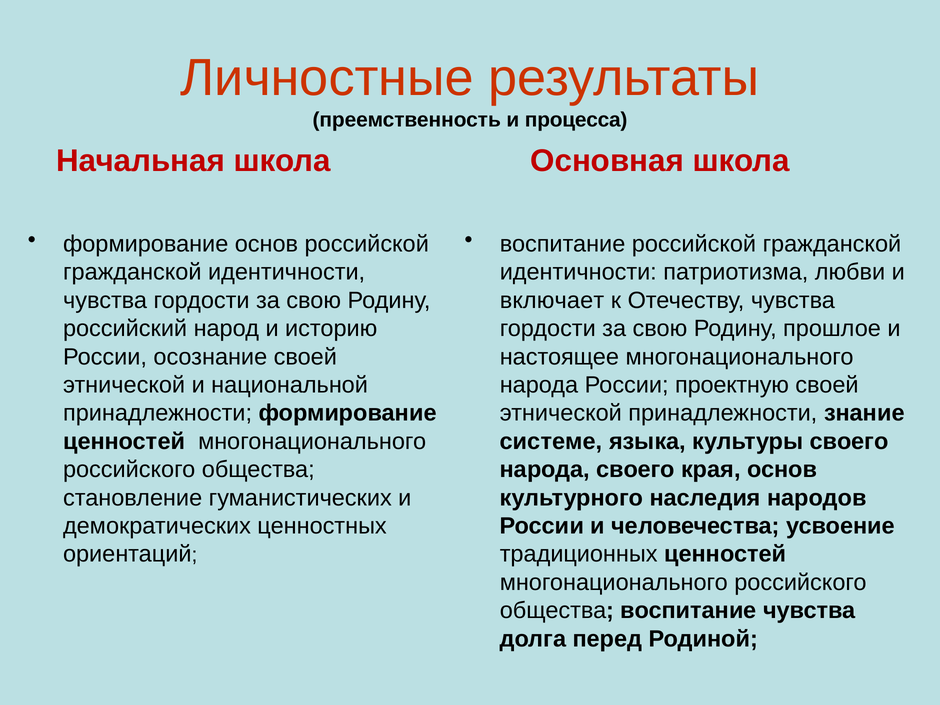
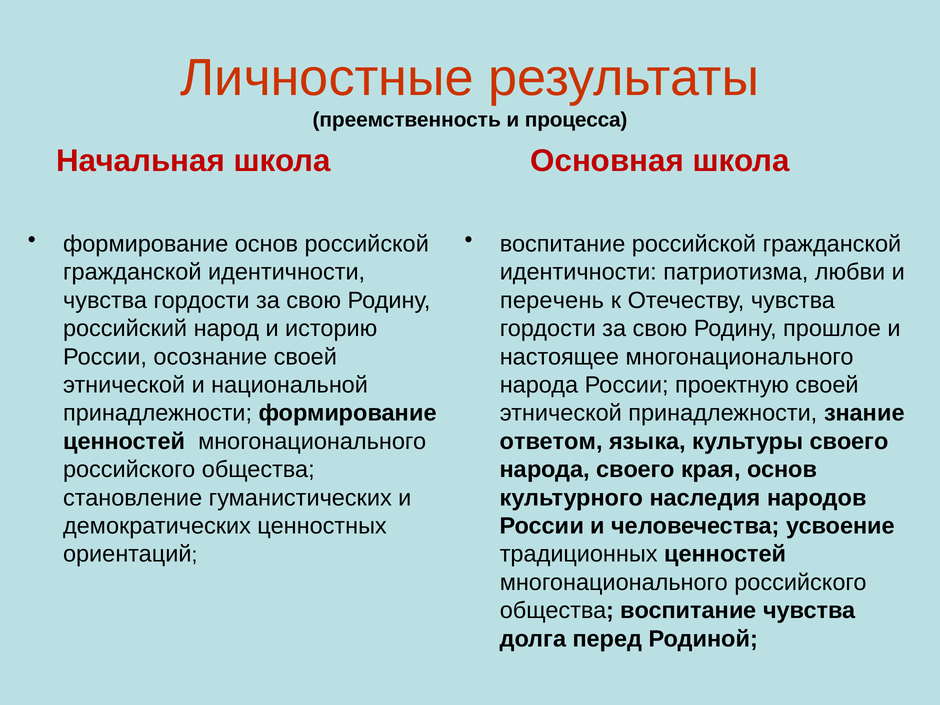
включает: включает -> перечень
системе: системе -> ответом
